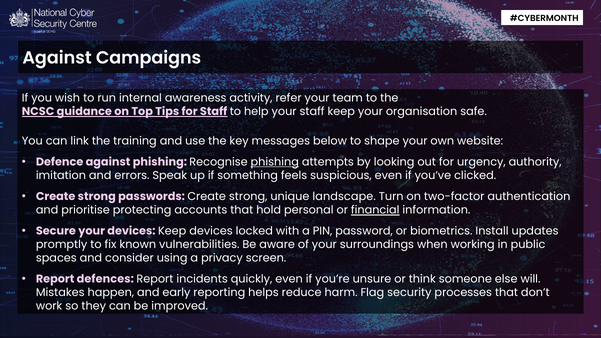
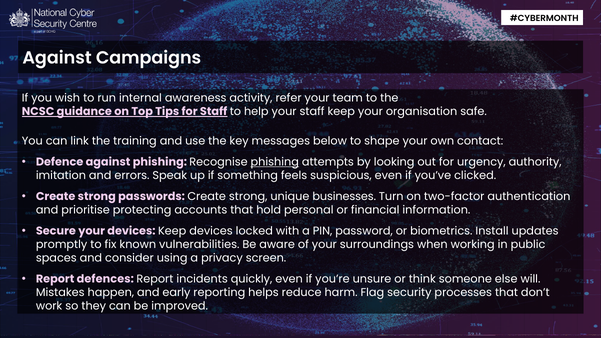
website: website -> contact
landscape: landscape -> businesses
financial underline: present -> none
